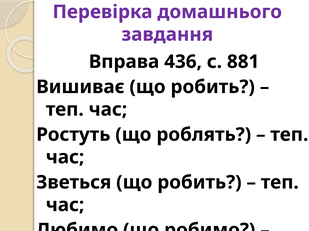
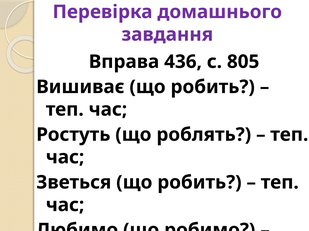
881: 881 -> 805
